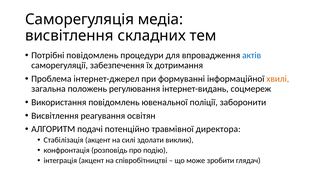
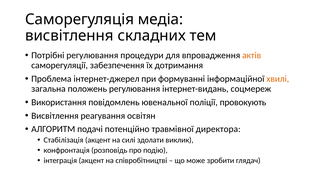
Потрібні повідомлень: повідомлень -> регулювання
актів colour: blue -> orange
заборонити: заборонити -> провокують
